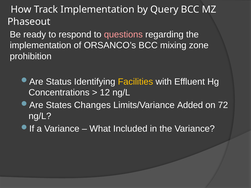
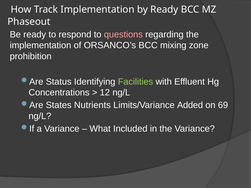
by Query: Query -> Ready
Facilities colour: yellow -> light green
Changes: Changes -> Nutrients
72: 72 -> 69
